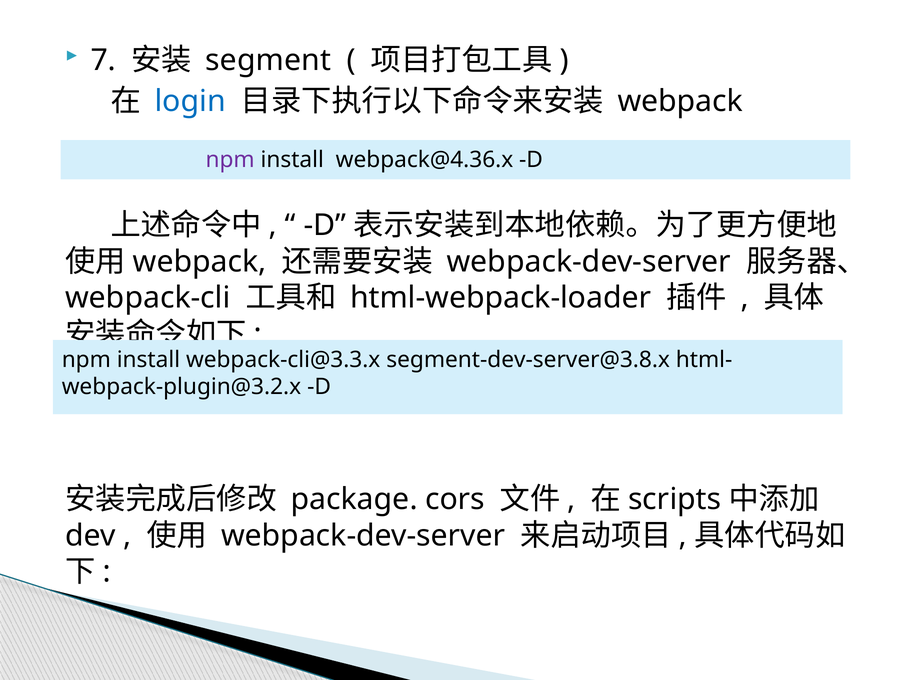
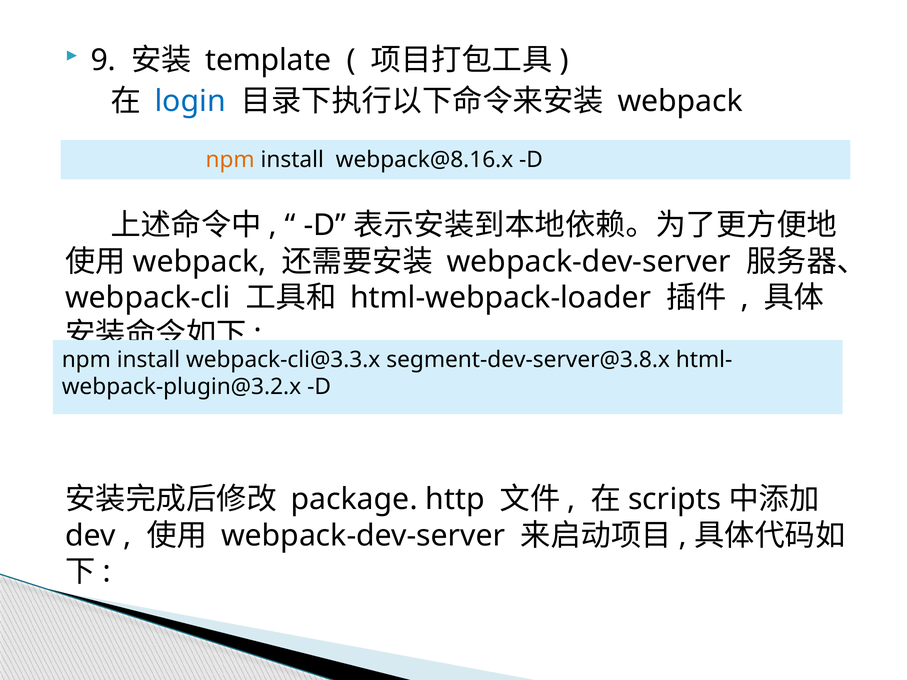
7: 7 -> 9
segment: segment -> template
npm at (230, 160) colour: purple -> orange
webpack@4.36.x: webpack@4.36.x -> webpack@8.16.x
cors: cors -> http
